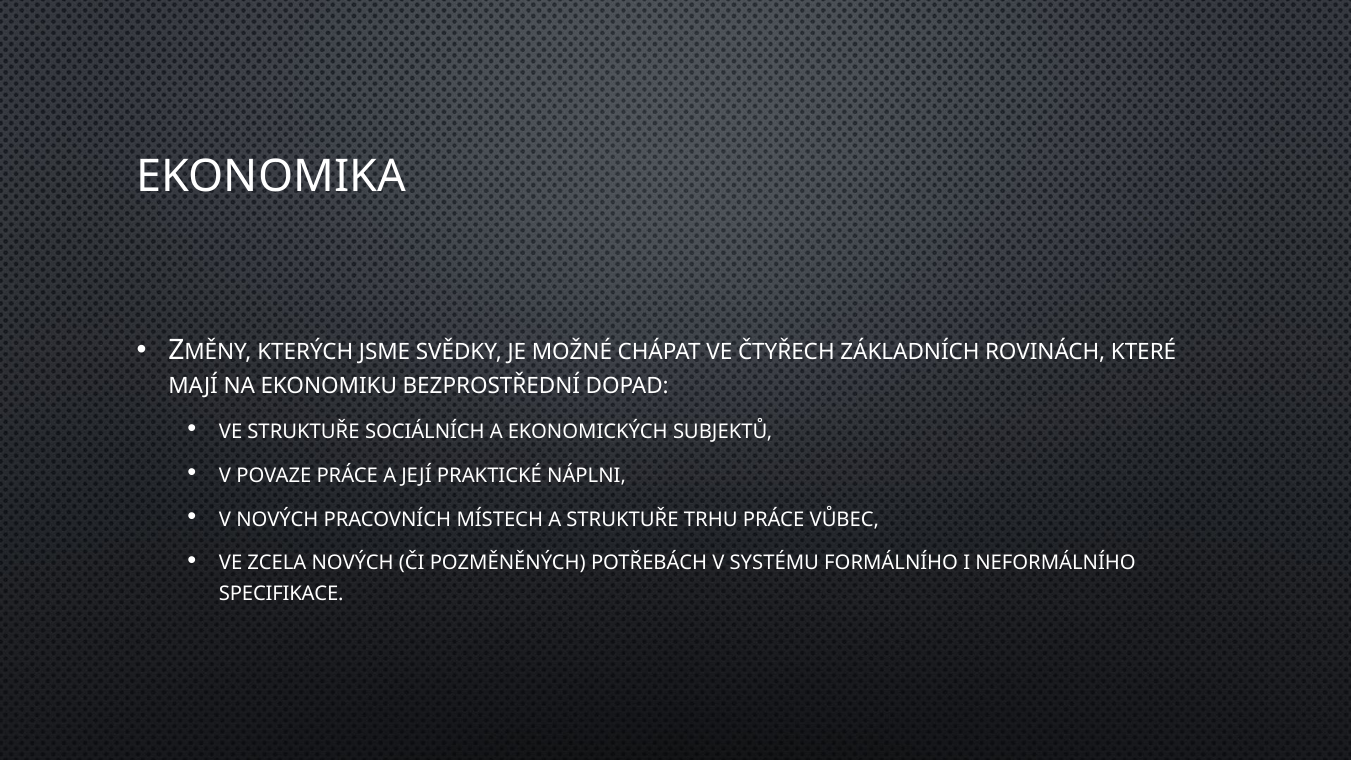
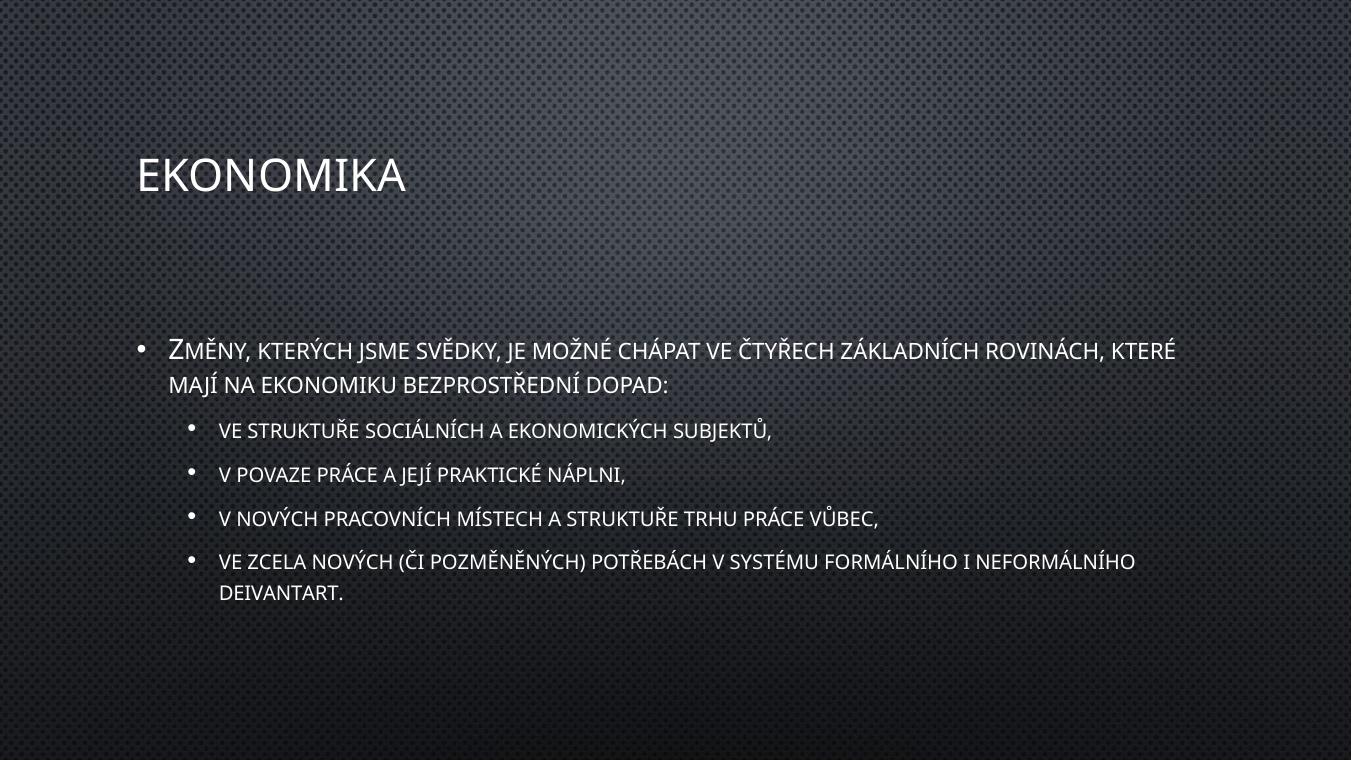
SPECIFIKACE: SPECIFIKACE -> DEIVANTART
